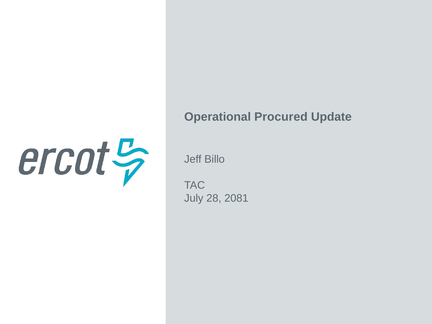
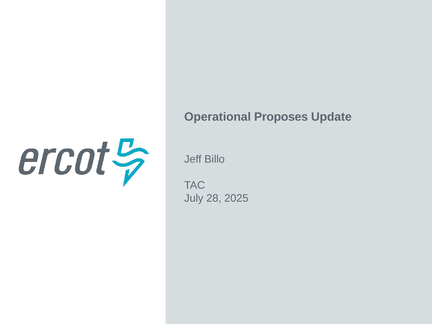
Procured: Procured -> Proposes
2081: 2081 -> 2025
